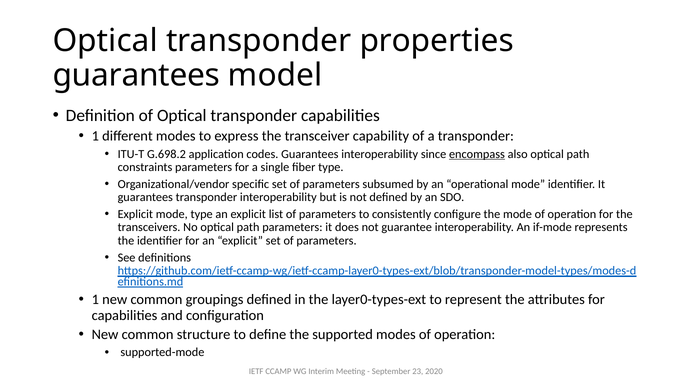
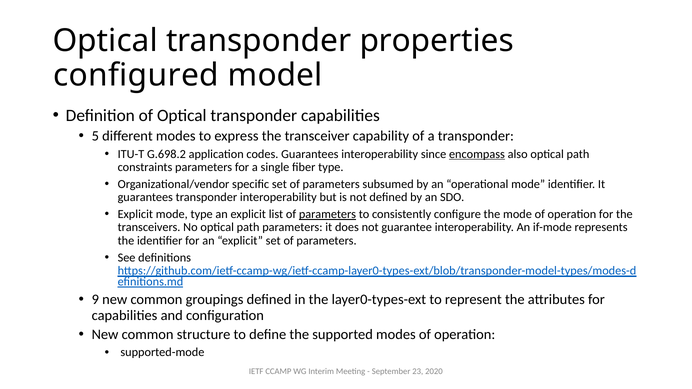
guarantees at (136, 75): guarantees -> configured
1 at (95, 136): 1 -> 5
parameters at (327, 214) underline: none -> present
1 at (95, 300): 1 -> 9
